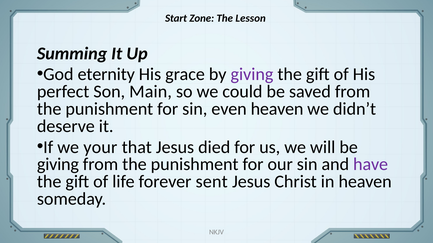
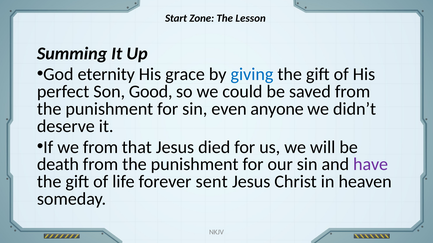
giving at (252, 75) colour: purple -> blue
Main: Main -> Good
even heaven: heaven -> anyone
we your: your -> from
giving at (58, 165): giving -> death
